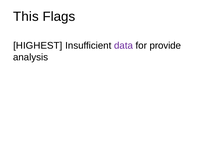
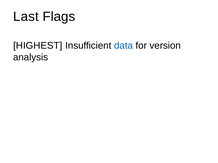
This: This -> Last
data colour: purple -> blue
provide: provide -> version
